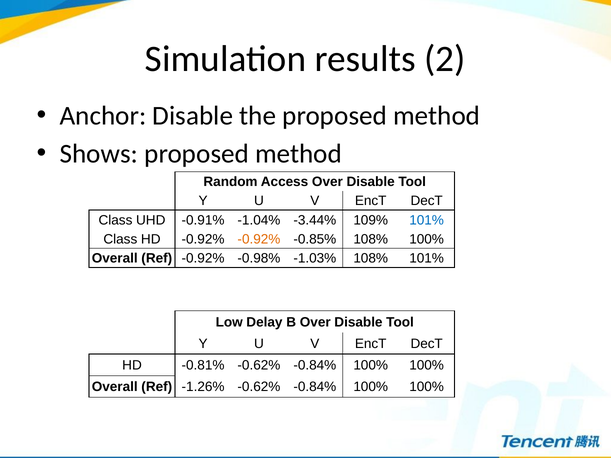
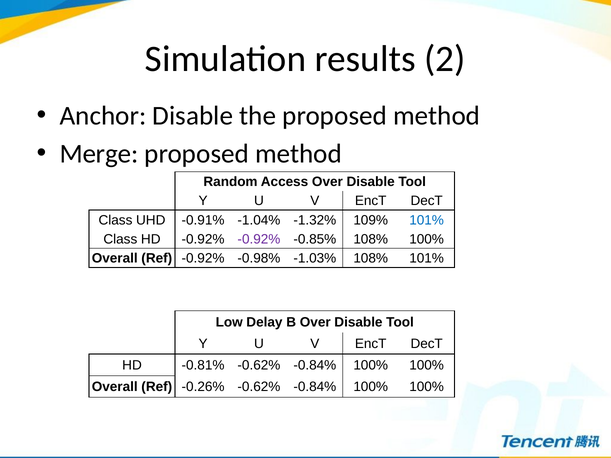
Shows: Shows -> Merge
-3.44%: -3.44% -> -1.32%
-0.92% at (259, 239) colour: orange -> purple
-1.26%: -1.26% -> -0.26%
